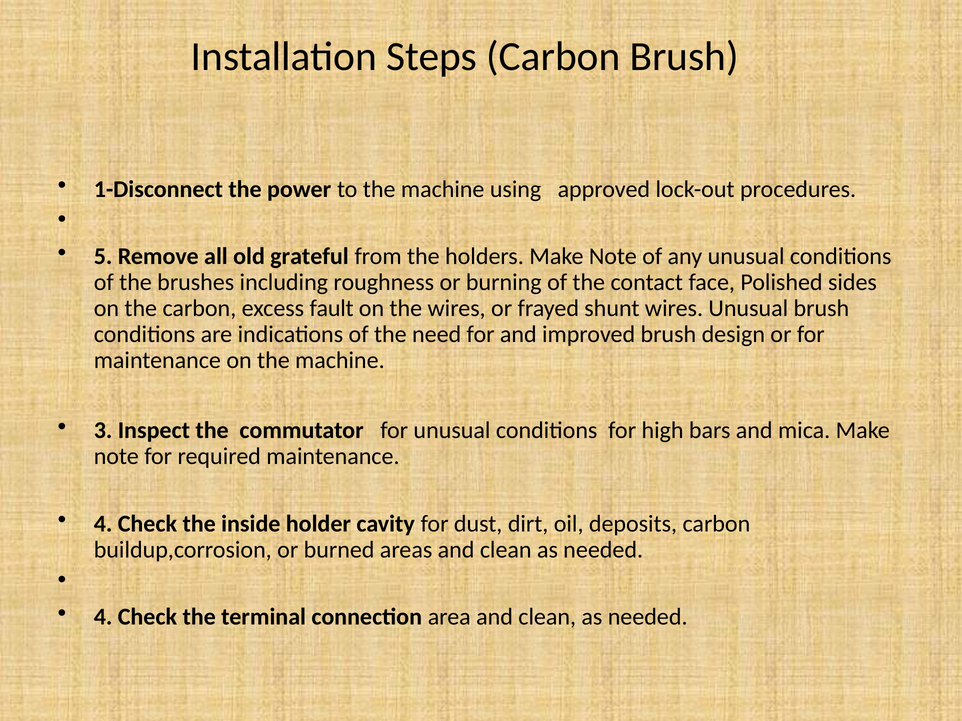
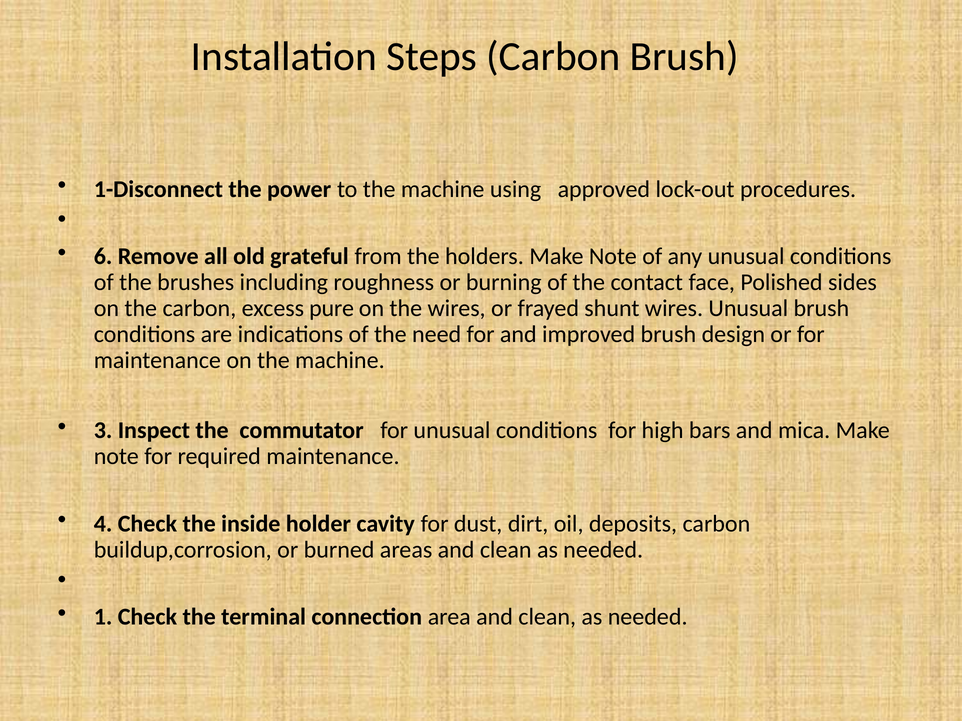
5: 5 -> 6
fault: fault -> pure
4 at (103, 617): 4 -> 1
